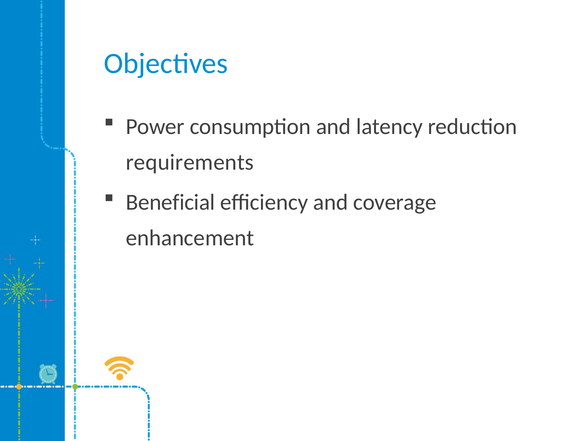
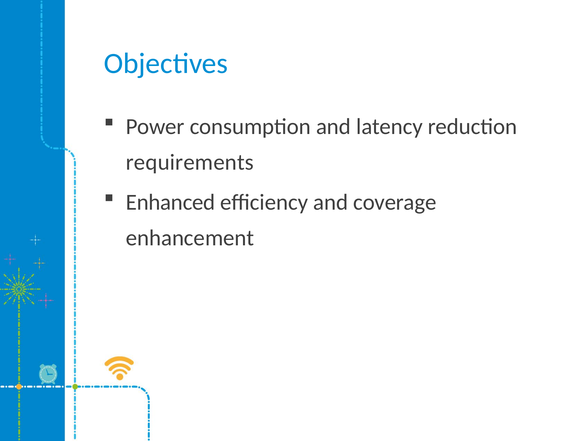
Beneficial: Beneficial -> Enhanced
